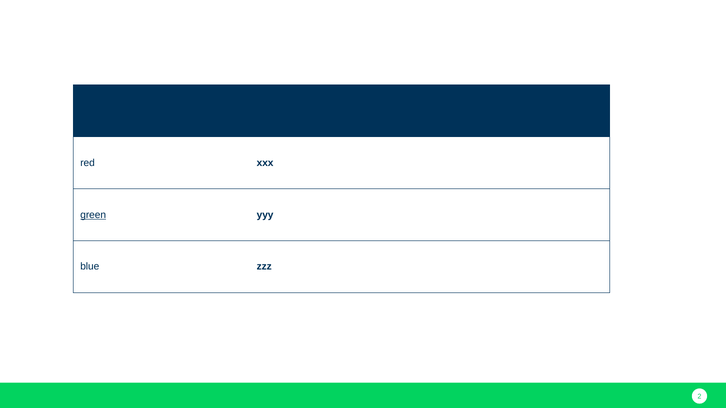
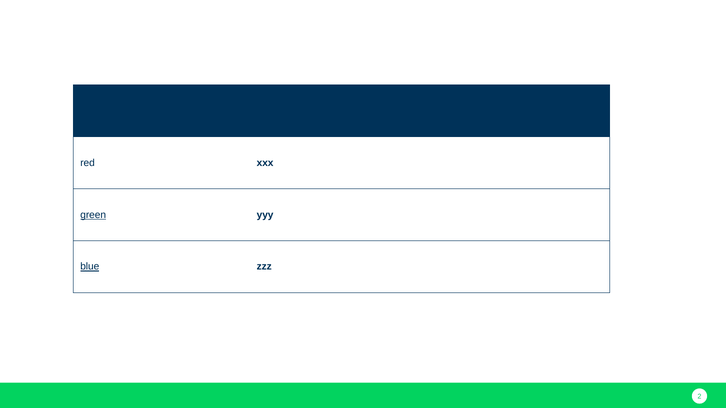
blue underline: none -> present
